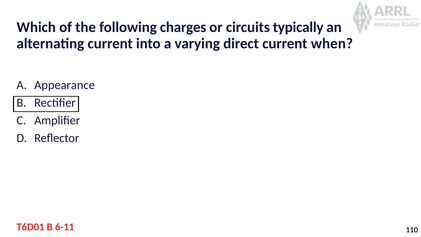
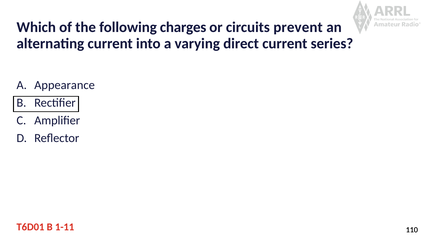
typically: typically -> prevent
when: when -> series
6-11: 6-11 -> 1-11
